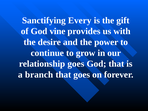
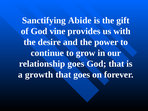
Every: Every -> Abide
branch: branch -> growth
